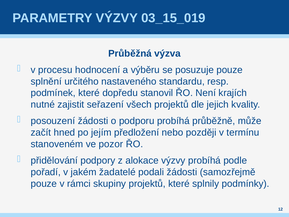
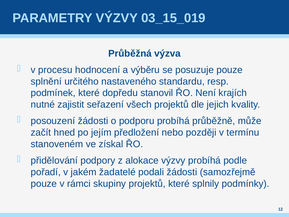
pozor: pozor -> získal
